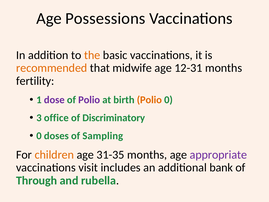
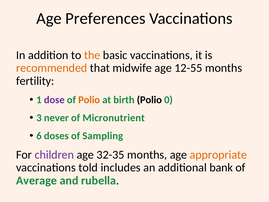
Possessions: Possessions -> Preferences
12-31: 12-31 -> 12-55
Polio at (89, 100) colour: purple -> orange
Polio at (149, 100) colour: orange -> black
office: office -> never
Discriminatory: Discriminatory -> Micronutrient
0 at (39, 136): 0 -> 6
children colour: orange -> purple
31-35: 31-35 -> 32-35
appropriate colour: purple -> orange
visit: visit -> told
Through: Through -> Average
